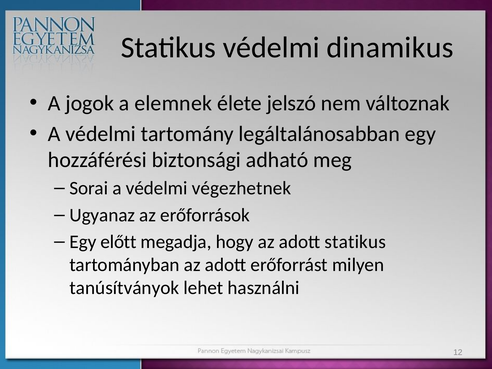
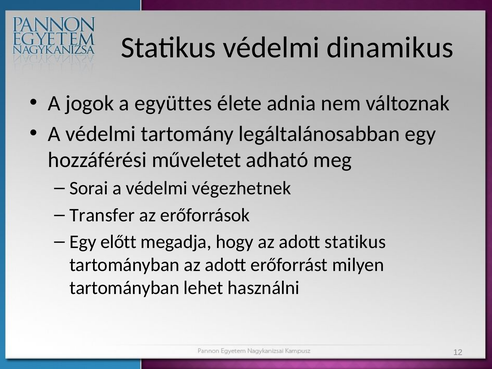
elemnek: elemnek -> együttes
jelszó: jelszó -> adnia
biztonsági: biztonsági -> műveletet
Ugyanaz: Ugyanaz -> Transfer
tanúsítványok at (124, 288): tanúsítványok -> tartományban
